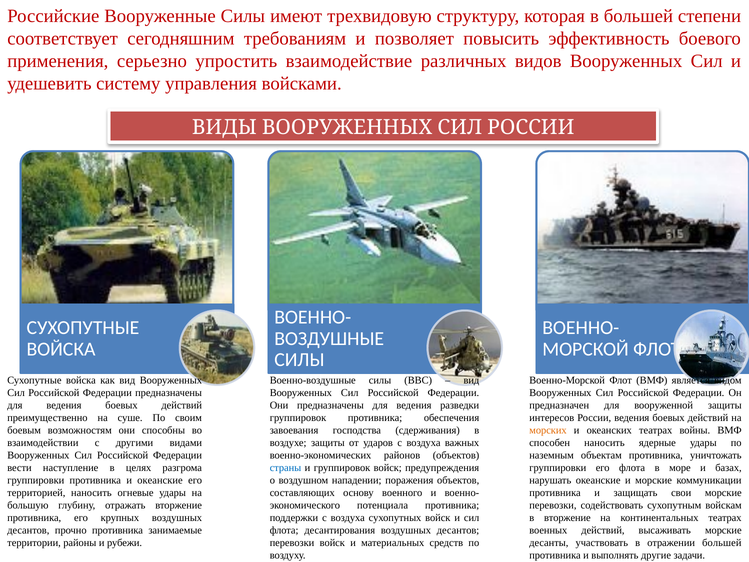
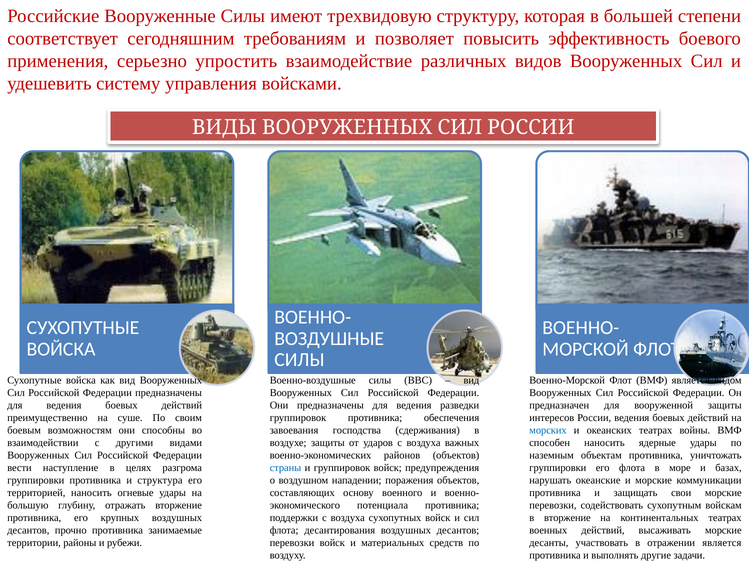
морских colour: orange -> blue
и океанские: океанские -> структура
отражении большей: большей -> является
